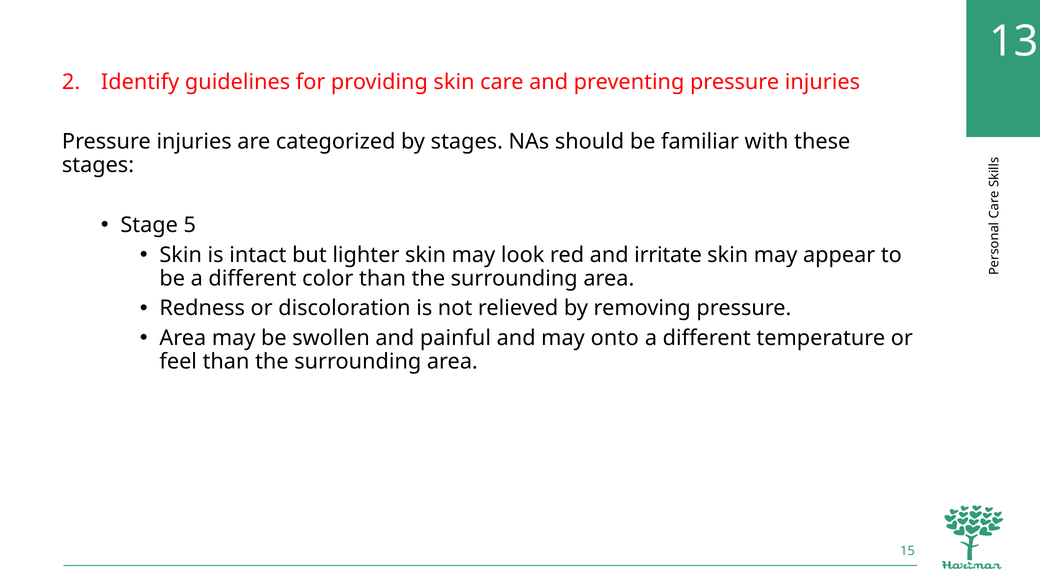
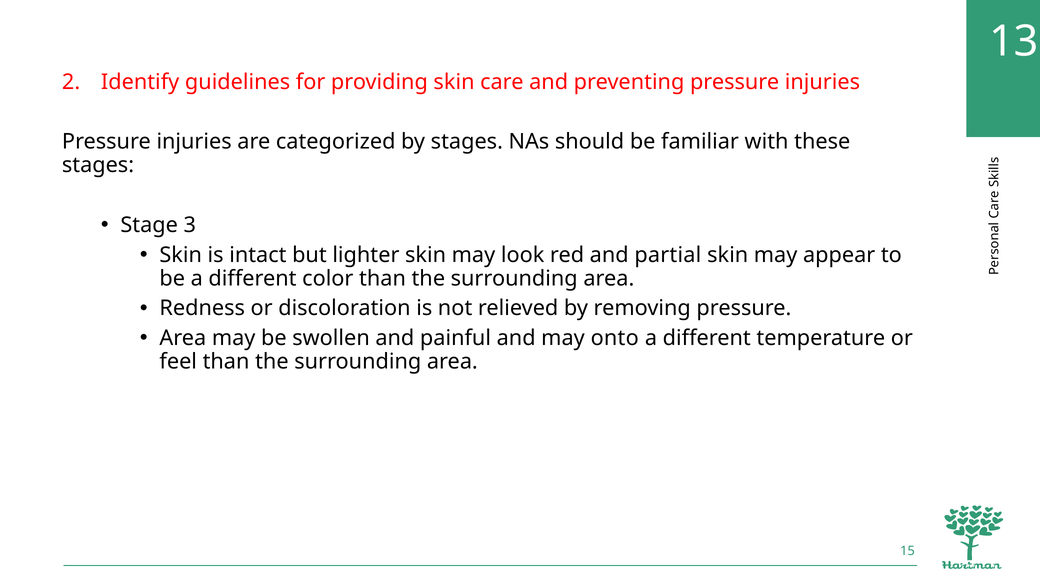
5: 5 -> 3
irritate: irritate -> partial
